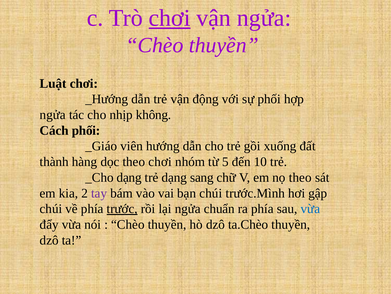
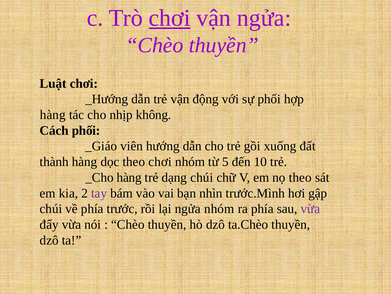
ngửa at (53, 115): ngửa -> hàng
_Cho dạng: dạng -> hàng
dạng sang: sang -> chúi
bạn chúi: chúi -> nhìn
trước underline: present -> none
ngửa chuẩn: chuẩn -> nhóm
vừa at (310, 208) colour: blue -> purple
